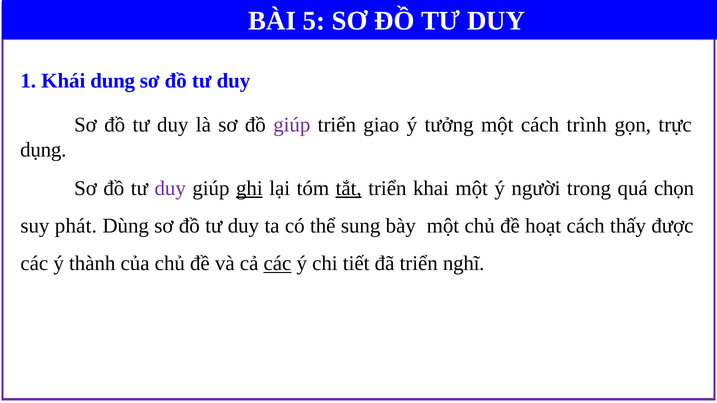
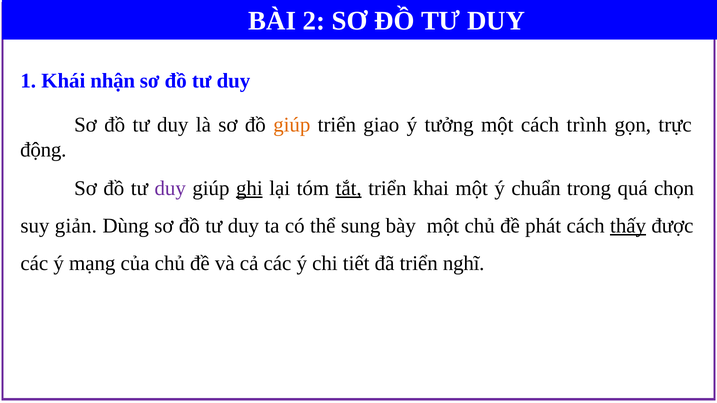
5: 5 -> 2
dung: dung -> nhận
giúp at (292, 125) colour: purple -> orange
dụng: dụng -> động
người: người -> chuẩn
phát: phát -> giản
hoạt: hoạt -> phát
thấy underline: none -> present
thành: thành -> mạng
các at (277, 264) underline: present -> none
